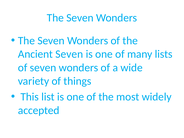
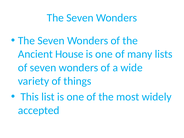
Ancient Seven: Seven -> House
